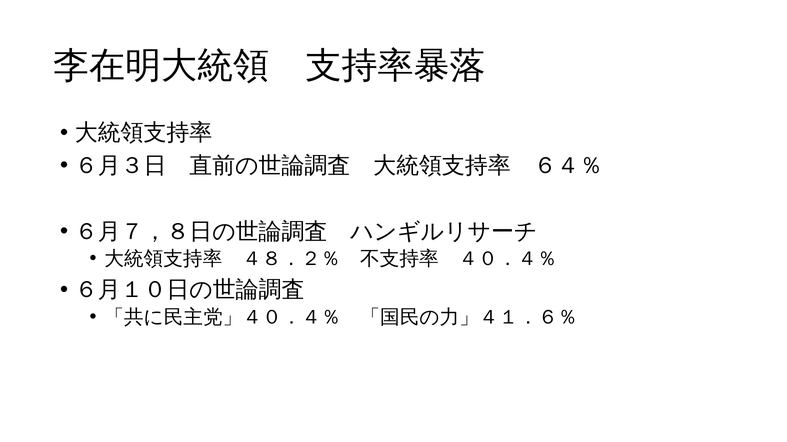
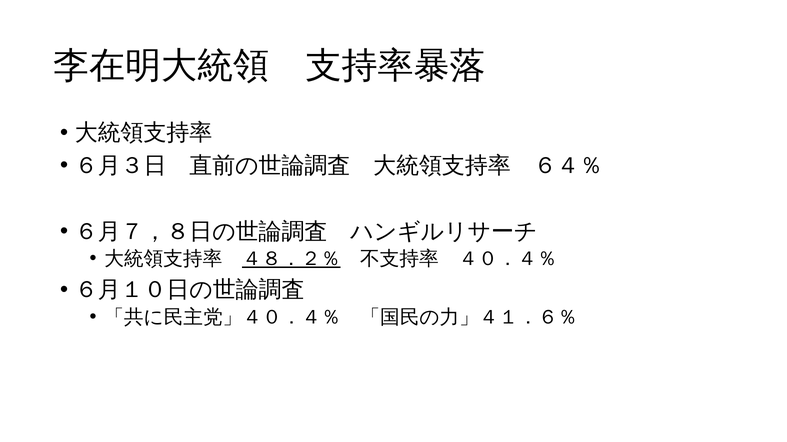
４８．２％ underline: none -> present
